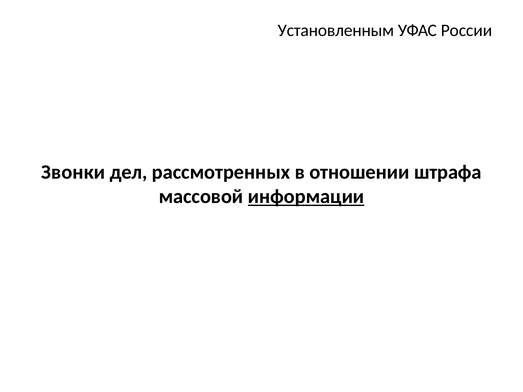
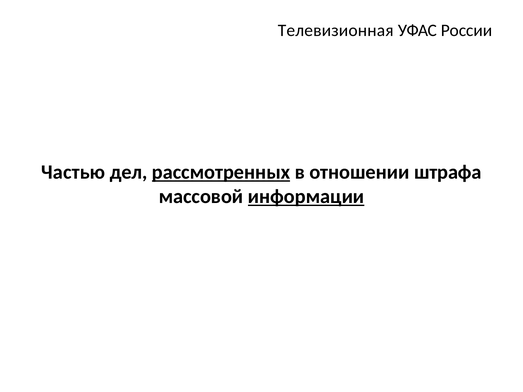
Установленным: Установленным -> Телевизионная
Звонки: Звонки -> Частью
рассмотренных underline: none -> present
